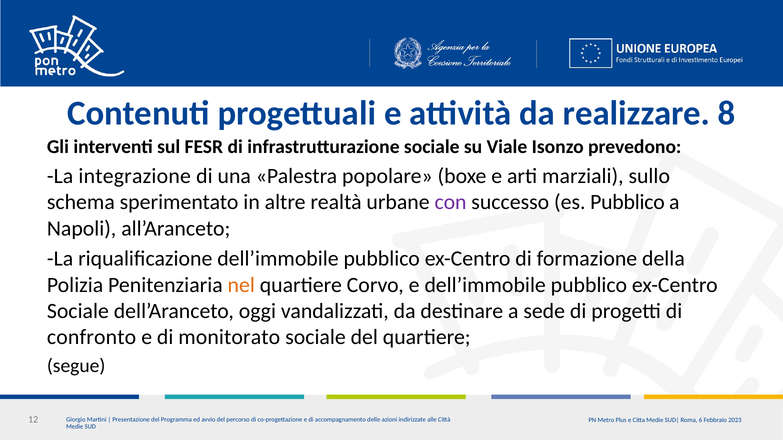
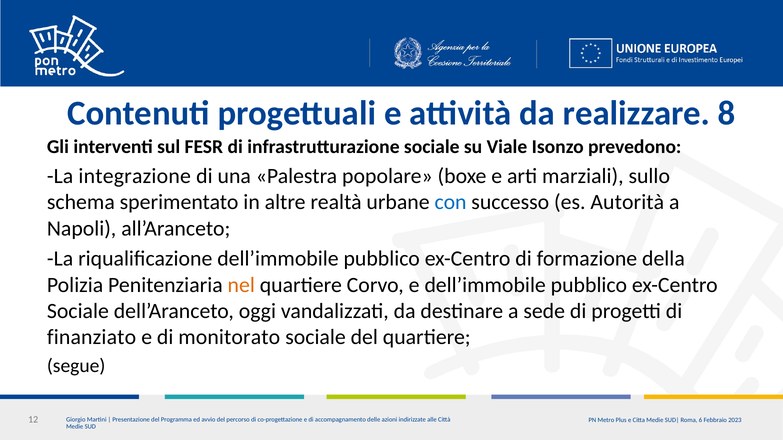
con colour: purple -> blue
es Pubblico: Pubblico -> Autorità
confronto: confronto -> finanziato
